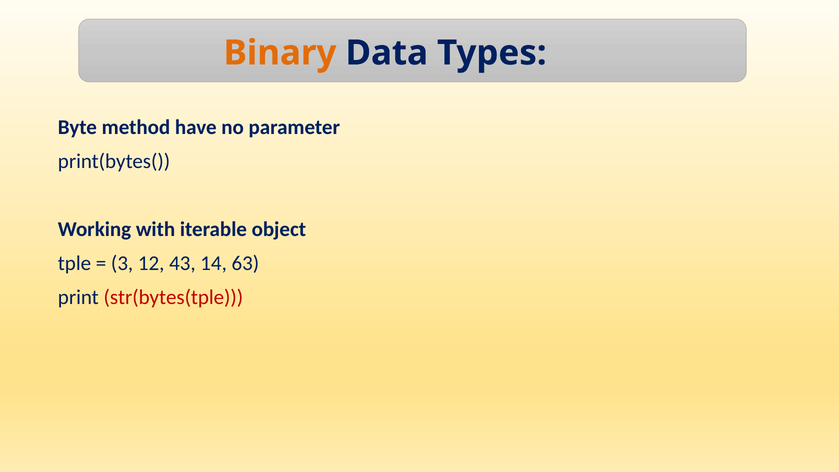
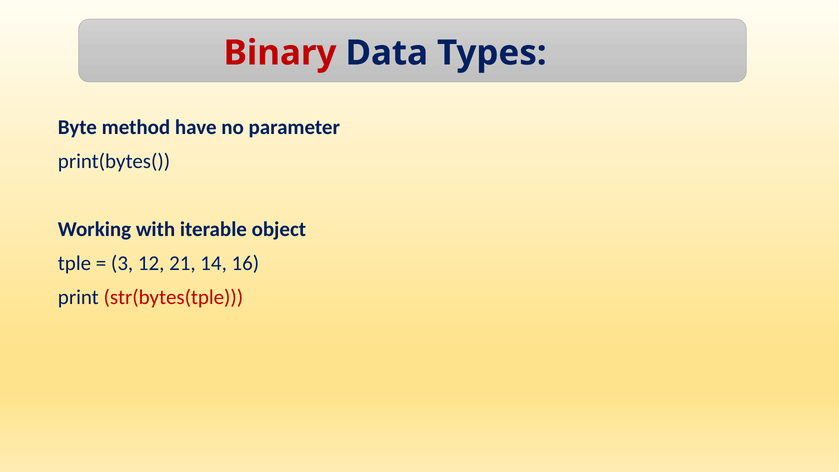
Binary colour: orange -> red
43: 43 -> 21
63: 63 -> 16
